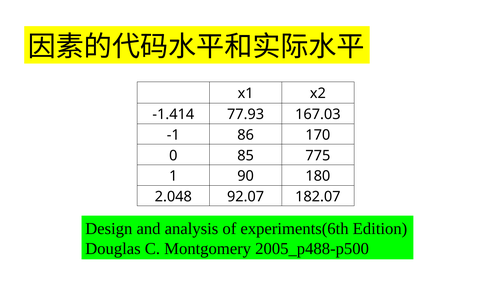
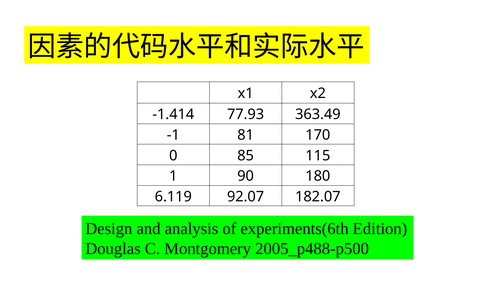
167.03: 167.03 -> 363.49
86: 86 -> 81
775: 775 -> 115
2.048: 2.048 -> 6.119
